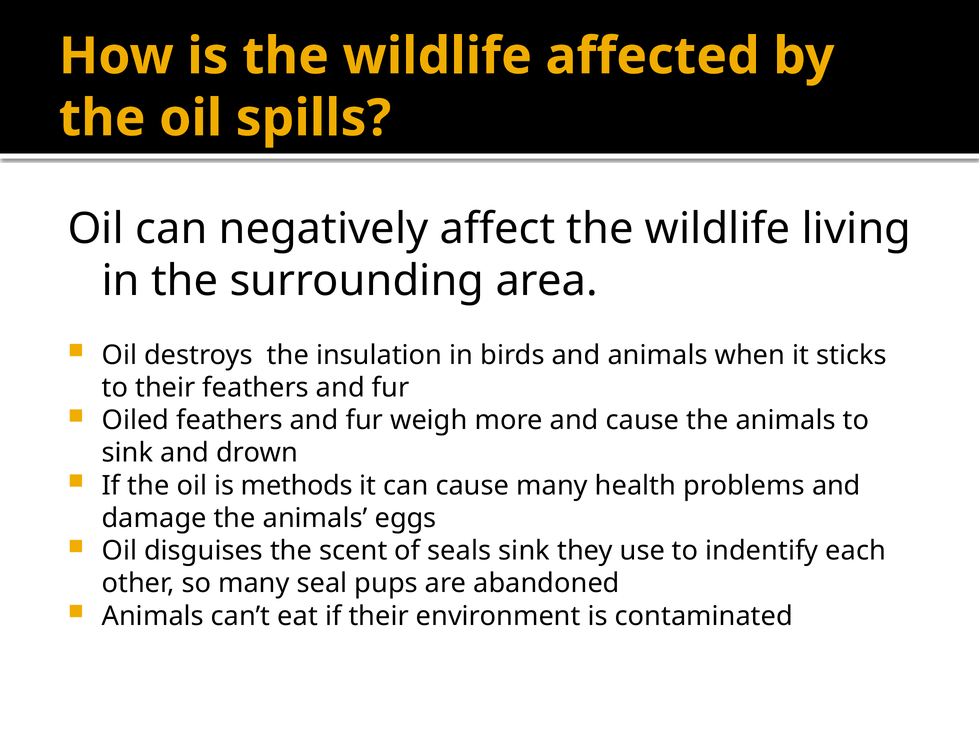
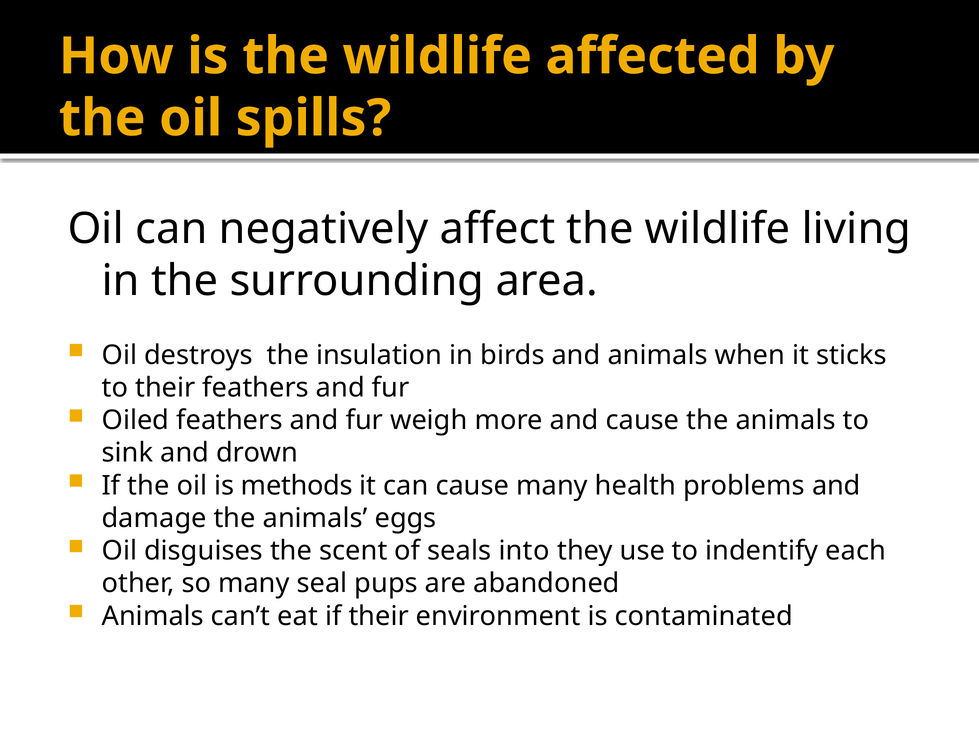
seals sink: sink -> into
